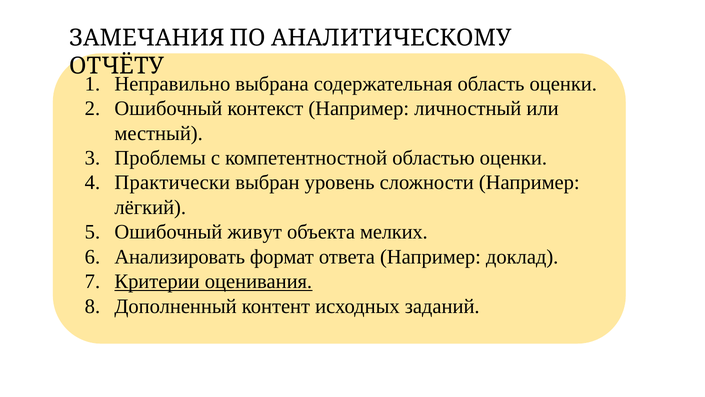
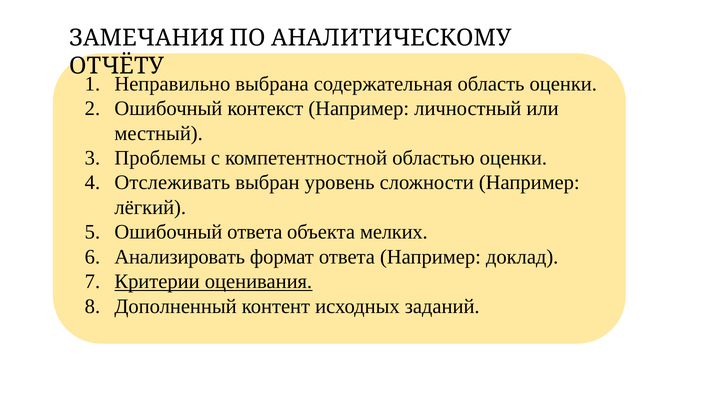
Практически: Практически -> Отслеживать
Ошибочный живут: живут -> ответа
